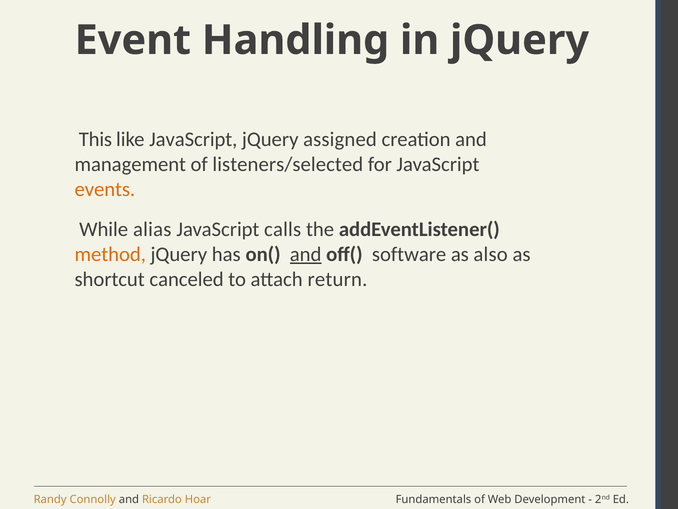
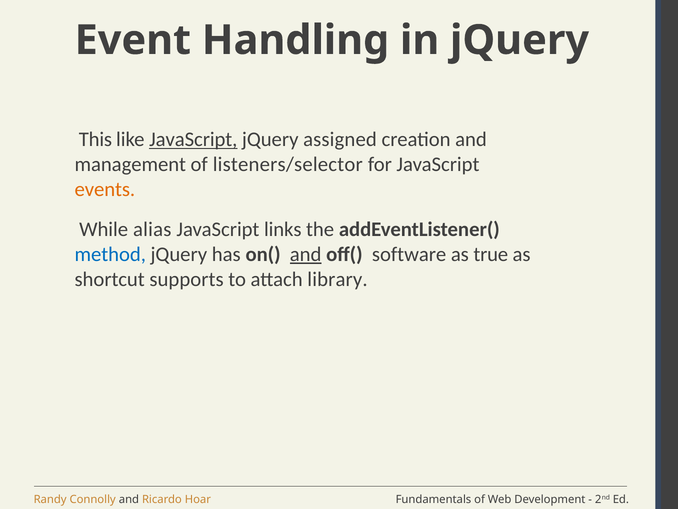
JavaScript at (193, 139) underline: none -> present
listeners/selected: listeners/selected -> listeners/selector
calls: calls -> links
method colour: orange -> blue
also: also -> true
canceled: canceled -> supports
return: return -> library
